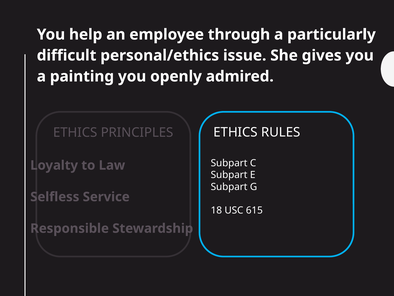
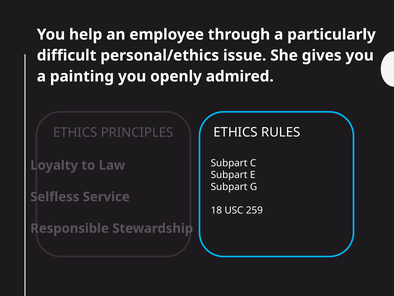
615: 615 -> 259
